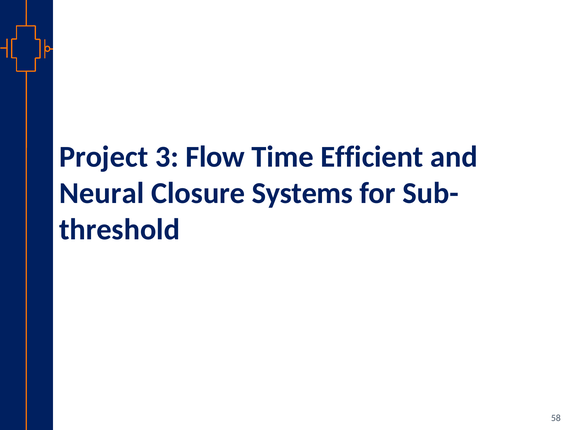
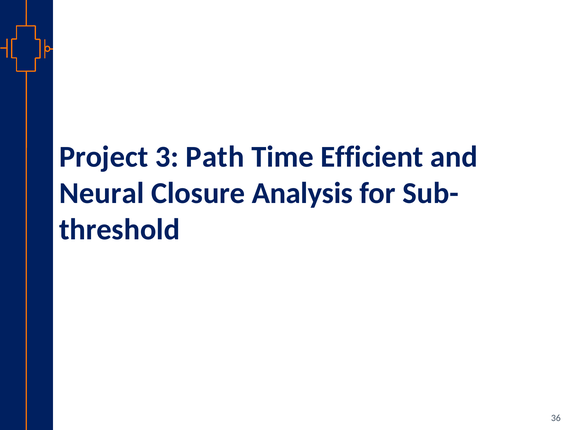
Flow: Flow -> Path
Systems: Systems -> Analysis
58: 58 -> 36
